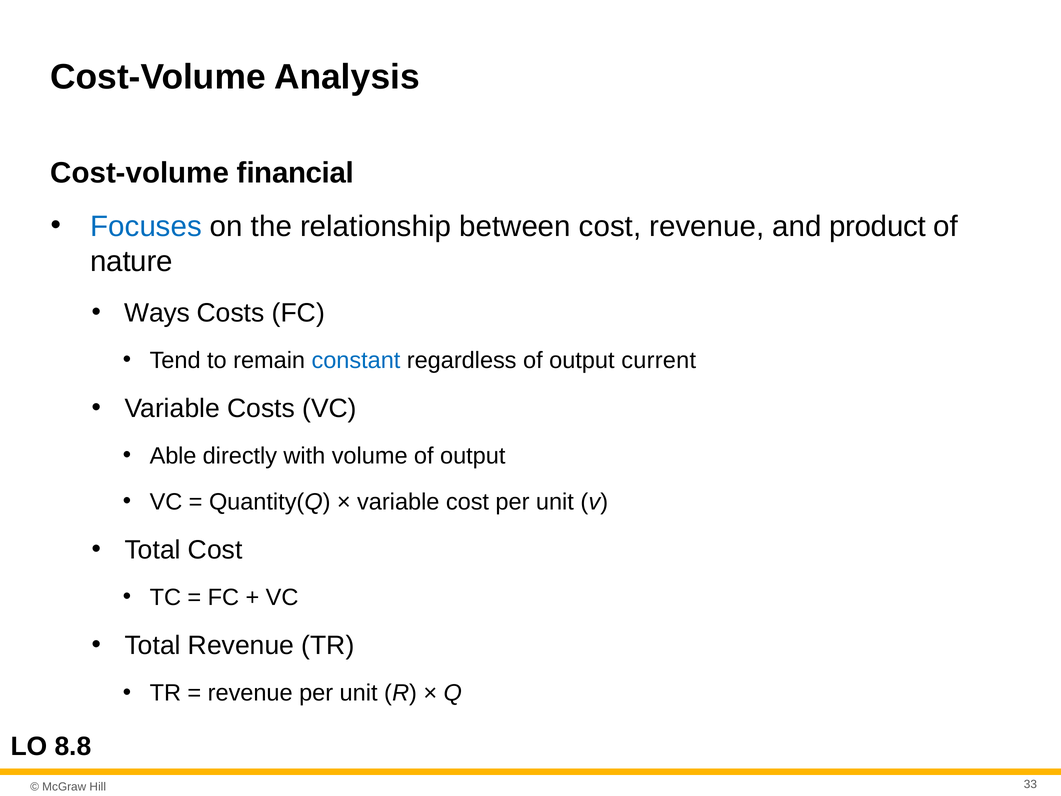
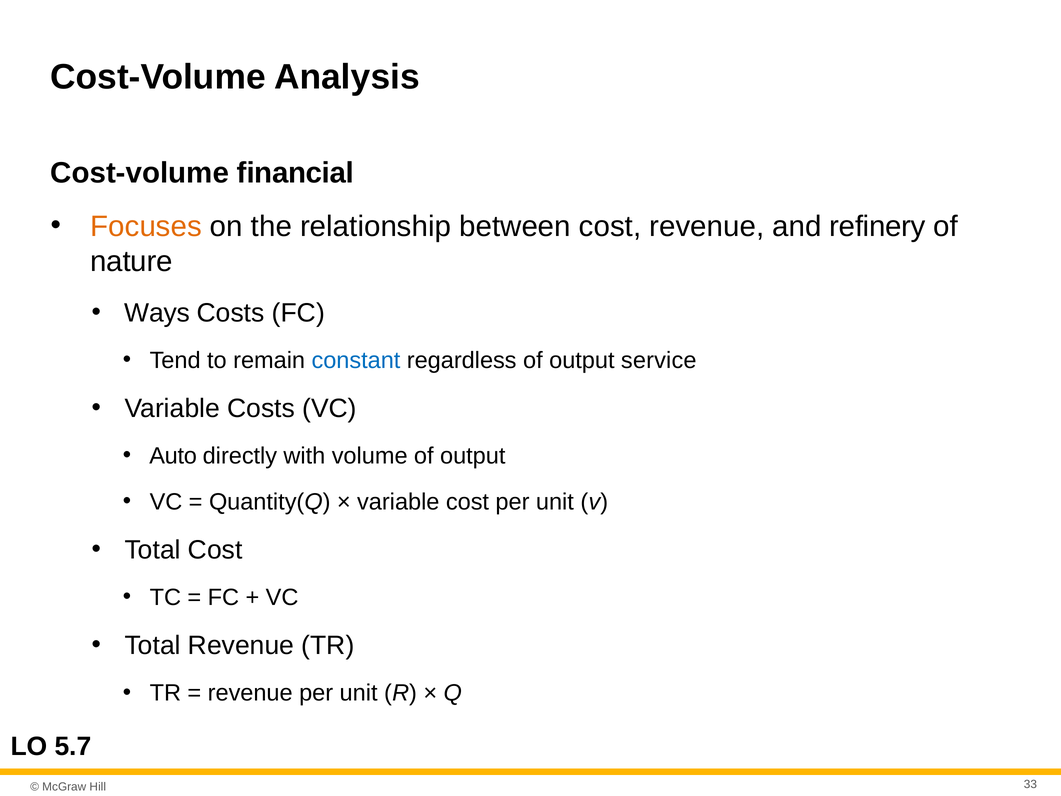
Focuses colour: blue -> orange
product: product -> refinery
current: current -> service
Able: Able -> Auto
8.8: 8.8 -> 5.7
